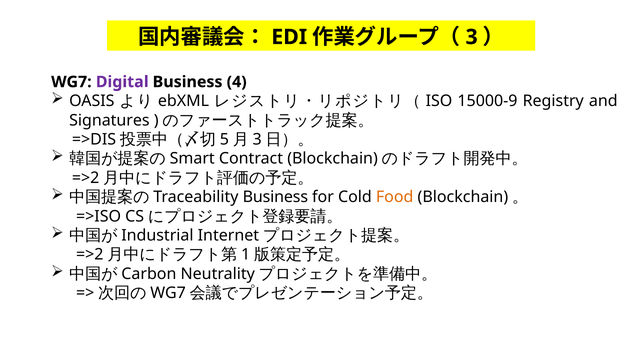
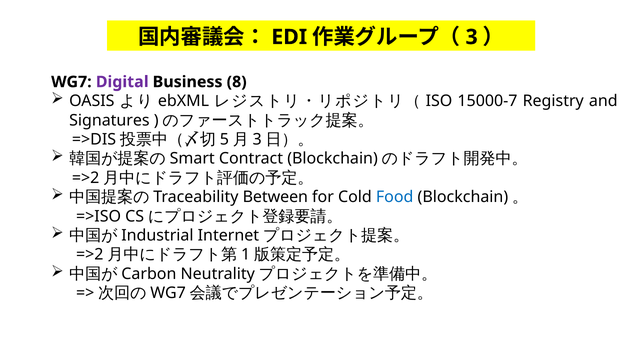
4: 4 -> 8
15000-9: 15000-9 -> 15000-7
Business at (275, 197): Business -> Between
Food colour: orange -> blue
